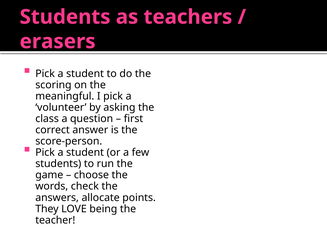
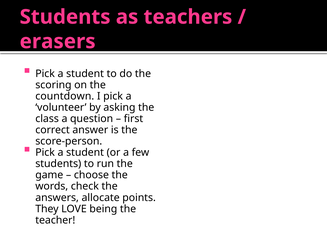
meaningful: meaningful -> countdown
